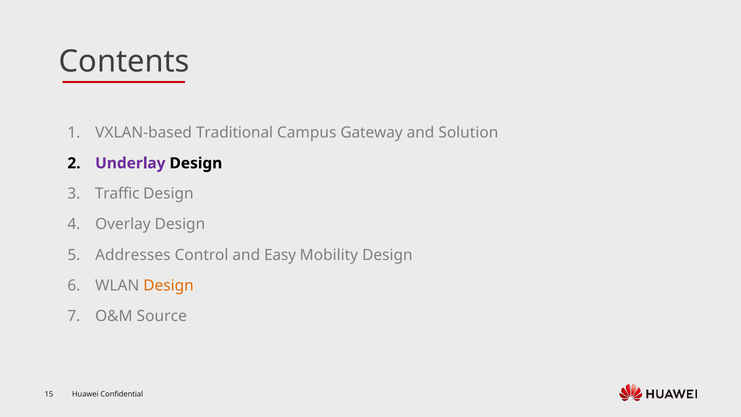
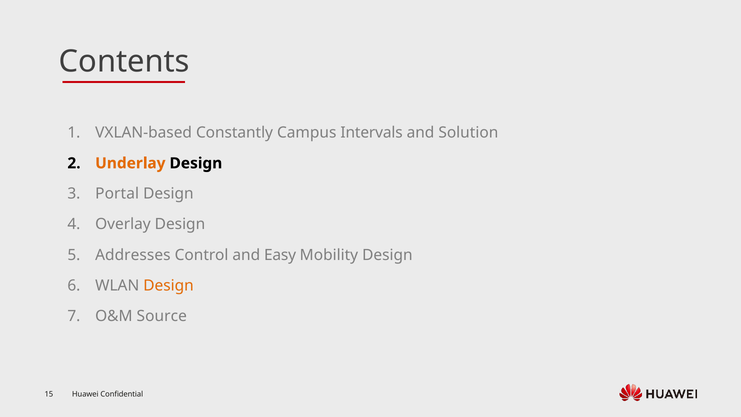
Traditional: Traditional -> Constantly
Gateway: Gateway -> Intervals
Underlay colour: purple -> orange
Traffic: Traffic -> Portal
